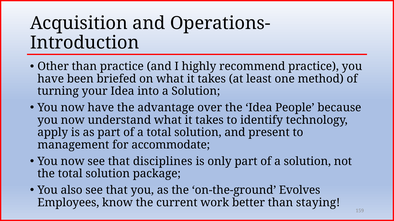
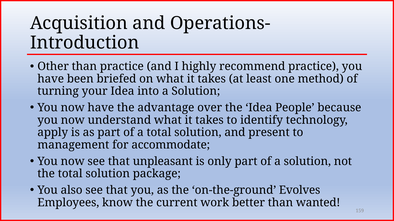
disciplines: disciplines -> unpleasant
staying: staying -> wanted
